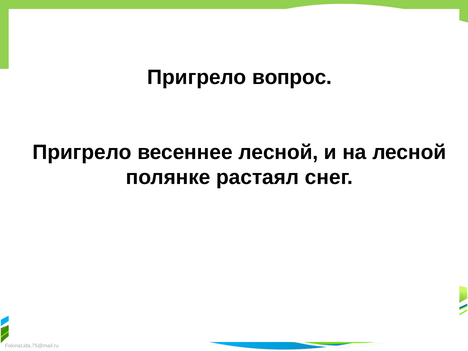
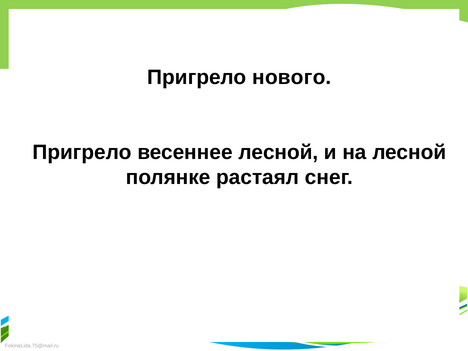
вопрос: вопрос -> нового
